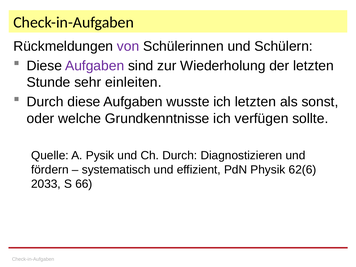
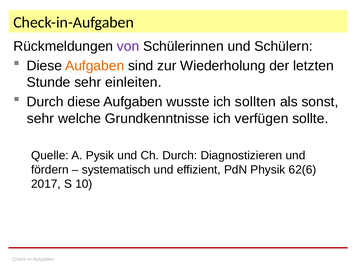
Aufgaben at (95, 66) colour: purple -> orange
ich letzten: letzten -> sollten
oder at (41, 118): oder -> sehr
2033: 2033 -> 2017
66: 66 -> 10
